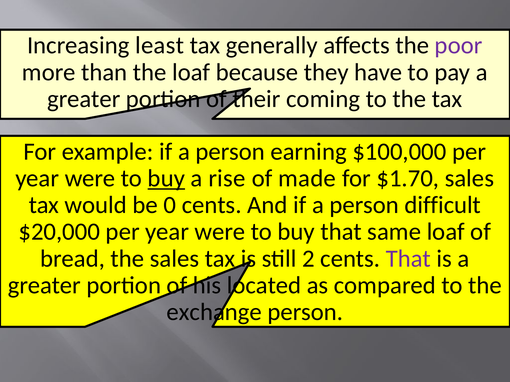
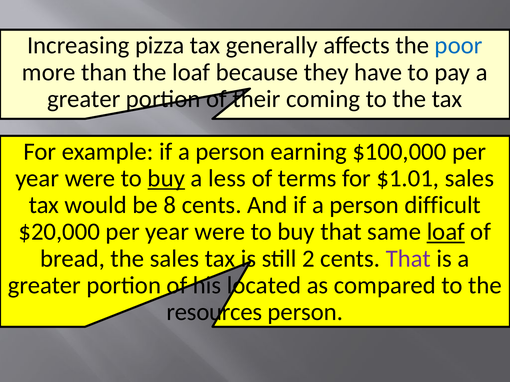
least: least -> pizza
poor colour: purple -> blue
rise: rise -> less
made: made -> terms
$1.70: $1.70 -> $1.01
0: 0 -> 8
loaf at (446, 232) underline: none -> present
exchange: exchange -> resources
